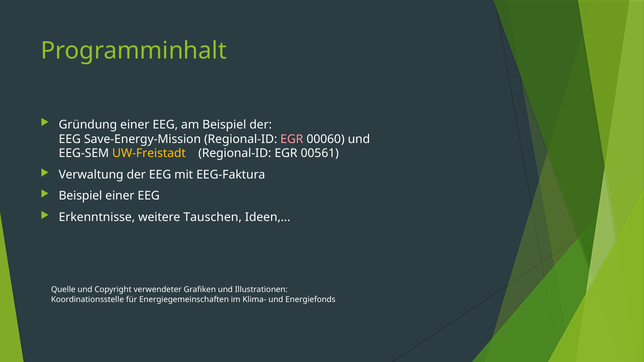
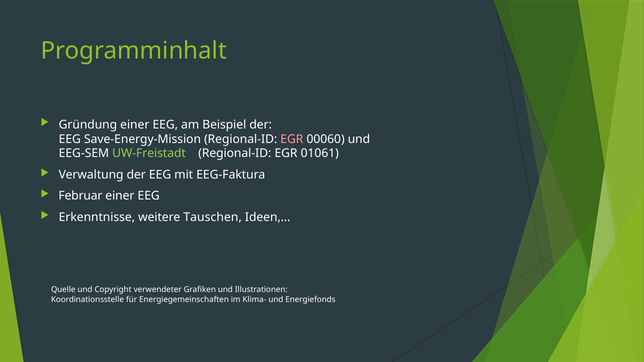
UW-Freistadt colour: yellow -> light green
00561: 00561 -> 01061
Beispiel at (80, 196): Beispiel -> Februar
